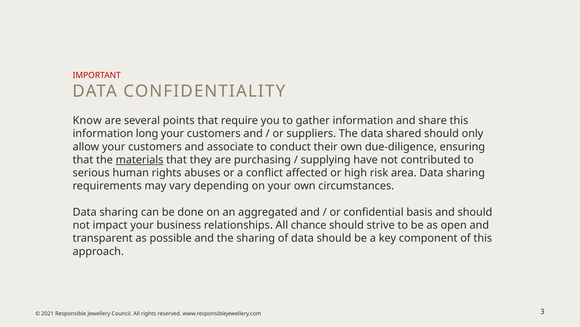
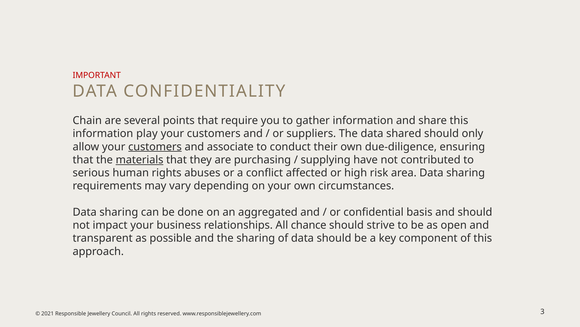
Know: Know -> Chain
long: long -> play
customers at (155, 146) underline: none -> present
